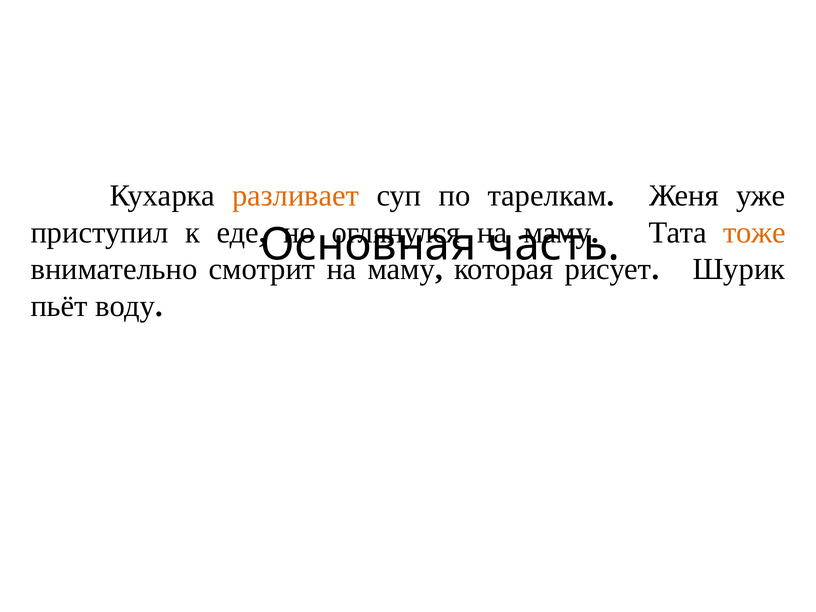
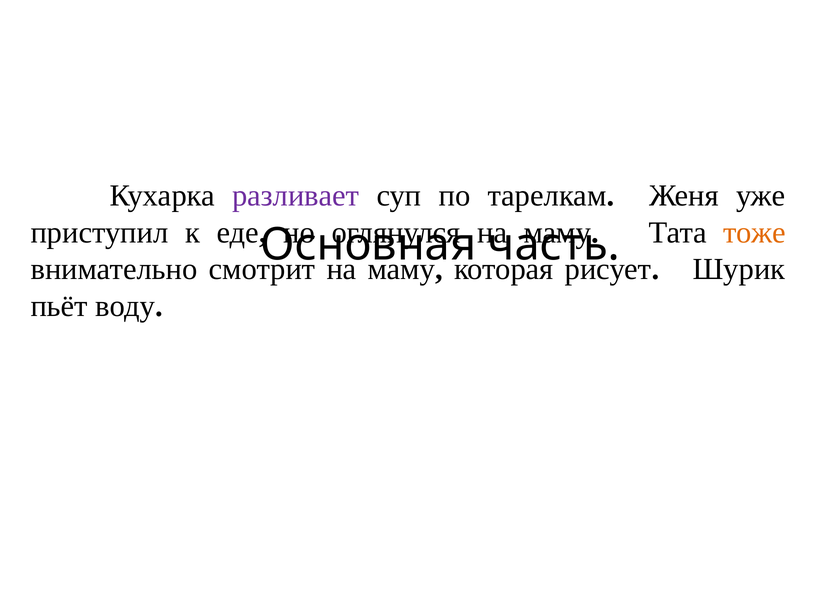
разливает colour: orange -> purple
